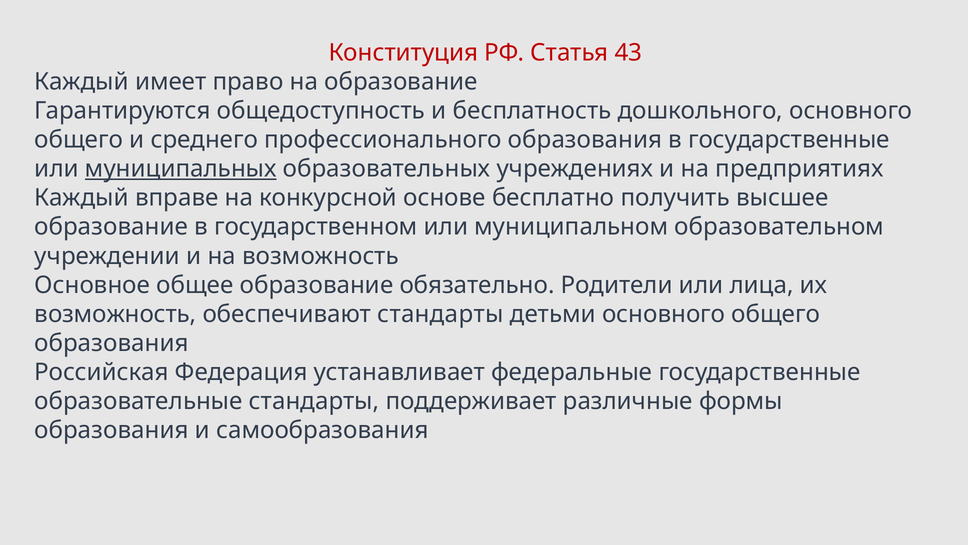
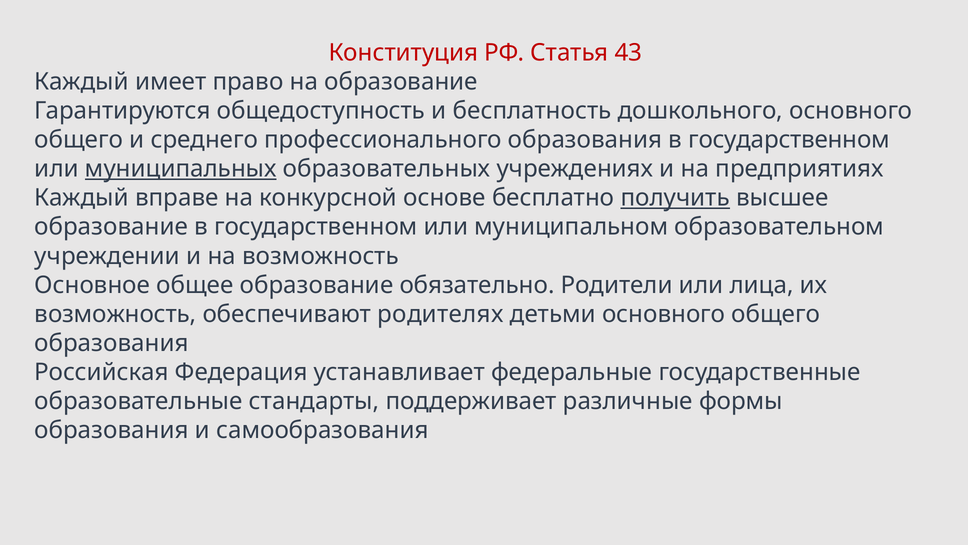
образования в государственные: государственные -> государственном
получить underline: none -> present
обеспечивают стандарты: стандарты -> родителях
